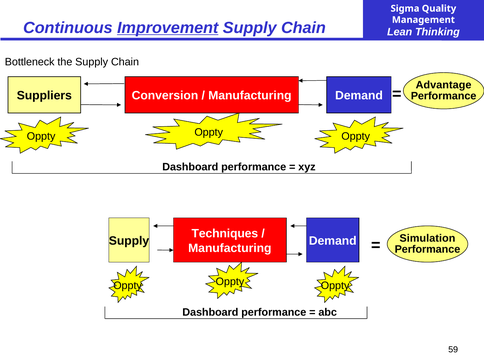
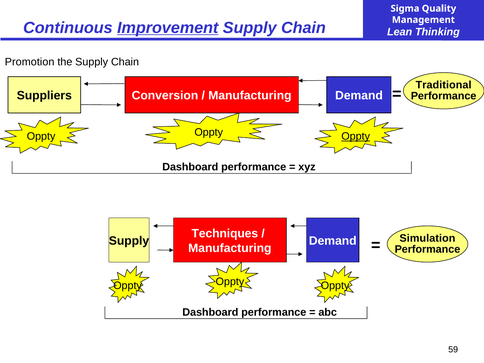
Bottleneck: Bottleneck -> Promotion
Advantage: Advantage -> Traditional
Oppty at (356, 136) underline: none -> present
